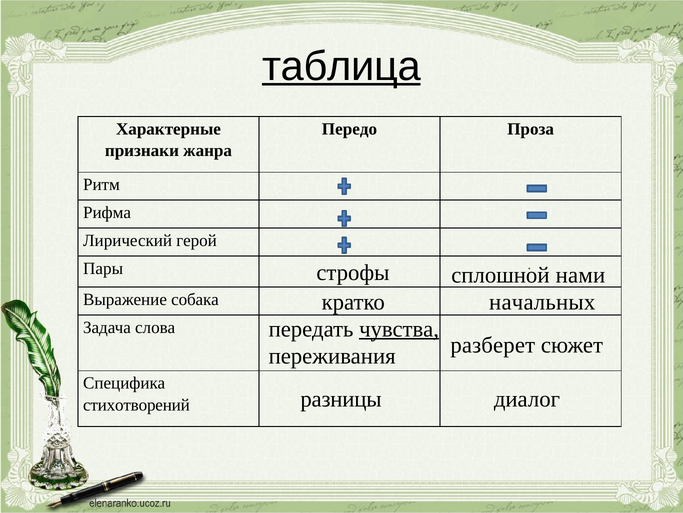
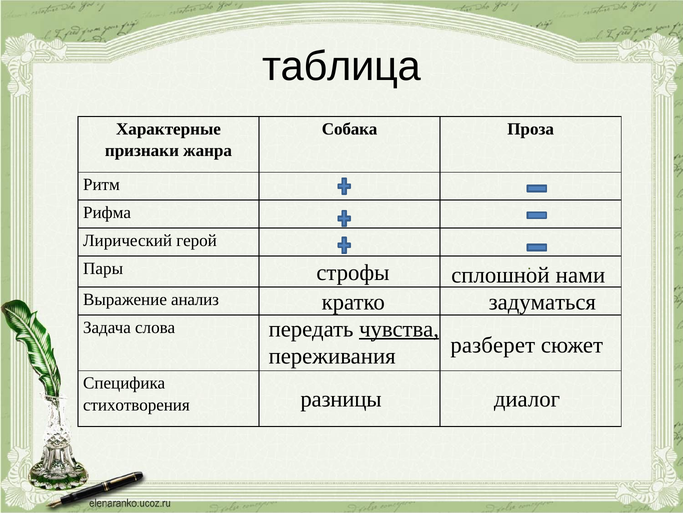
таблица underline: present -> none
Передо: Передо -> Собака
начальных: начальных -> задуматься
собака: собака -> анализ
стихотворений: стихотворений -> стихотворения
